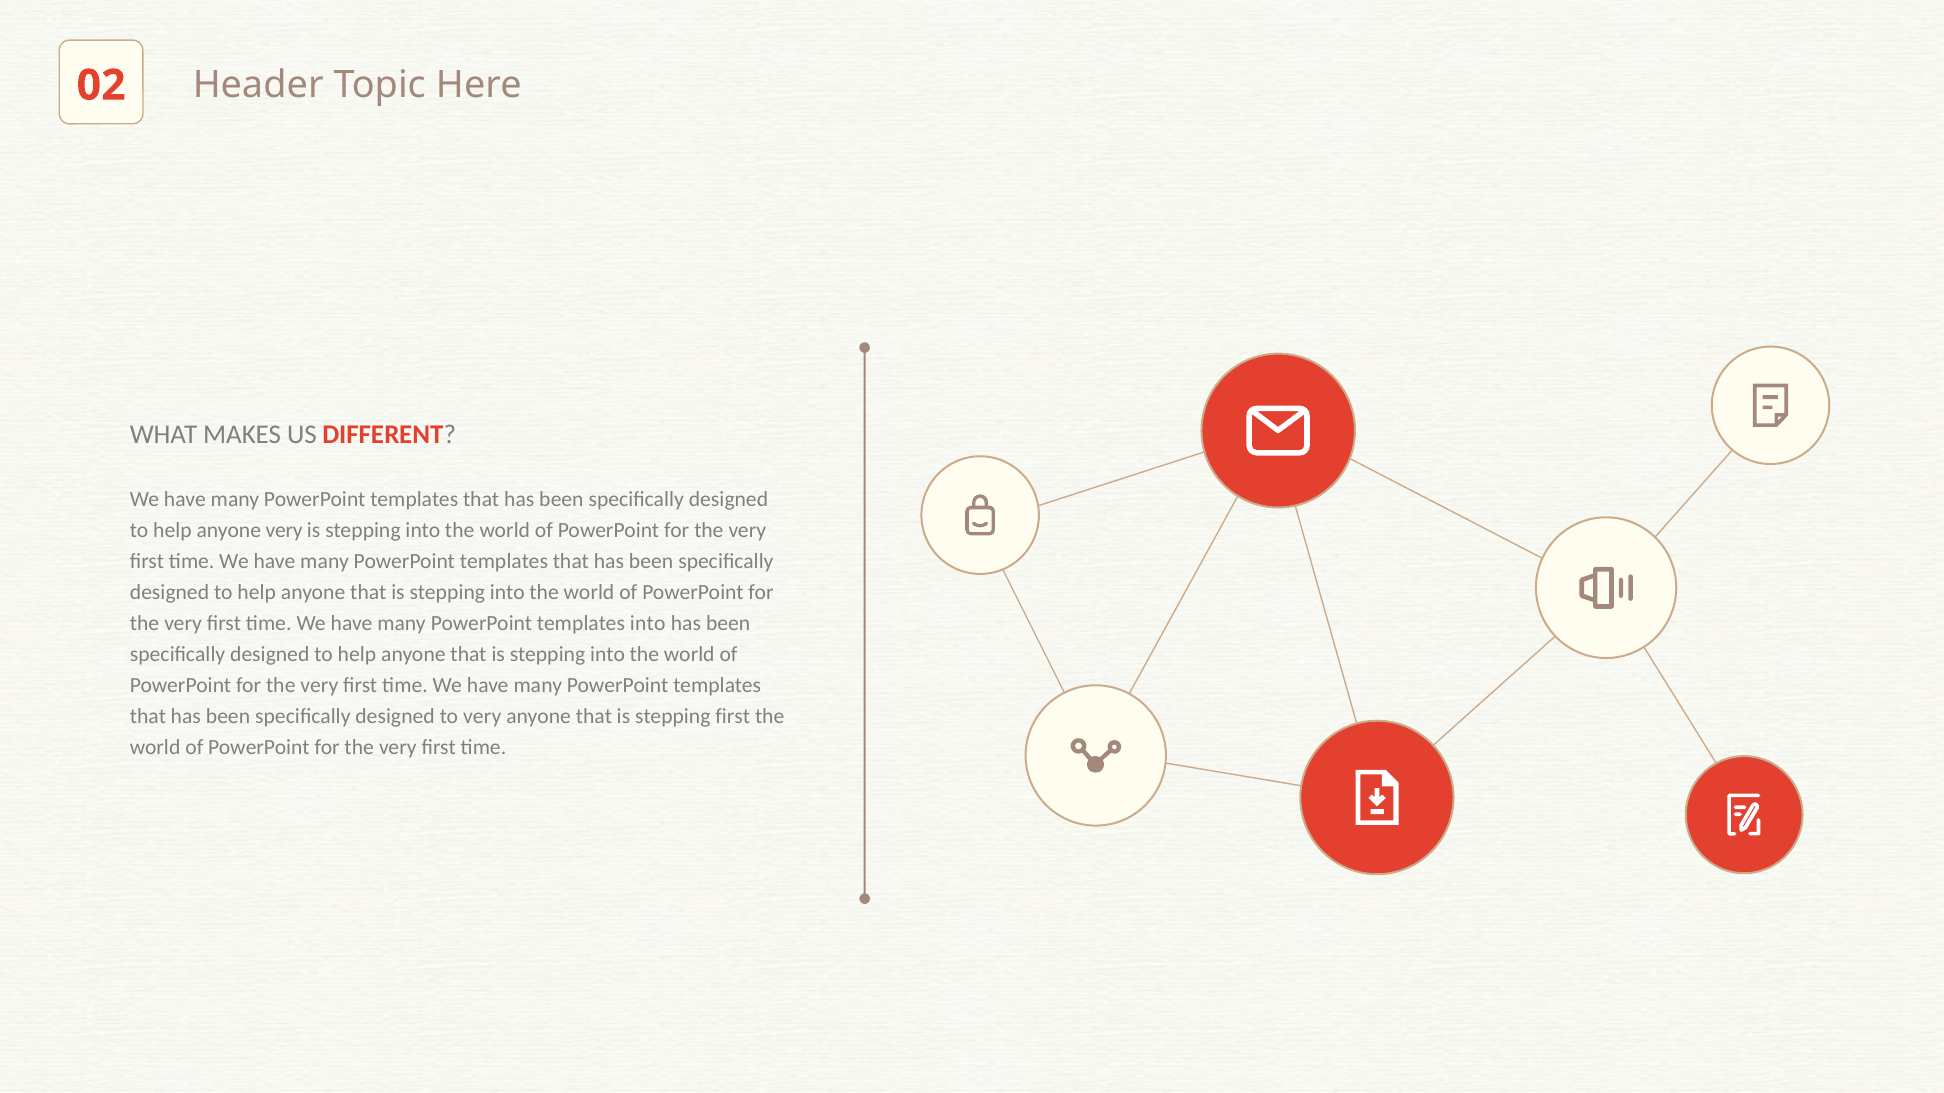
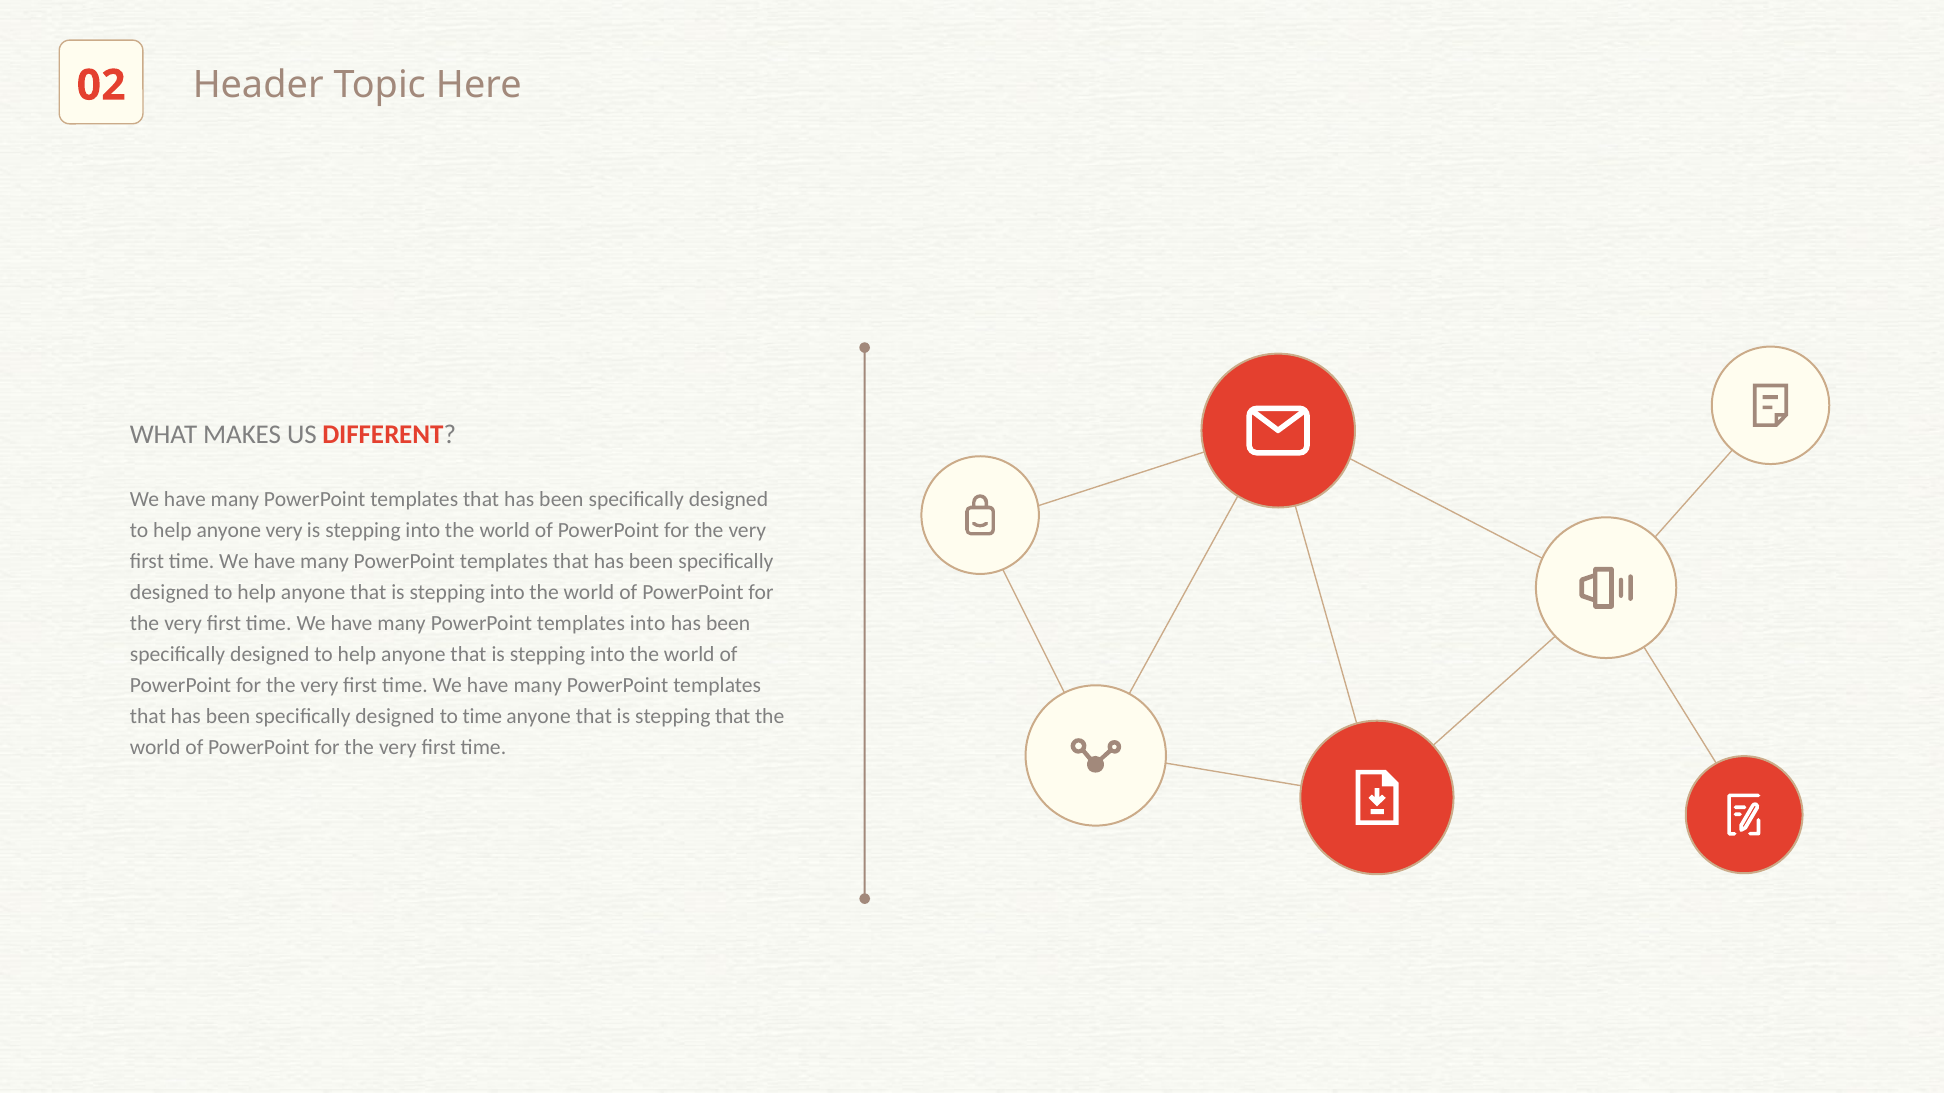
to very: very -> time
stepping first: first -> that
